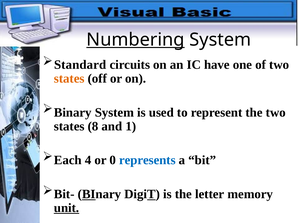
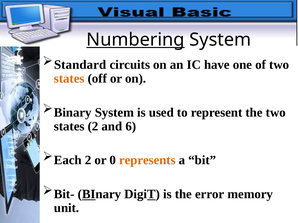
states 8: 8 -> 2
1: 1 -> 6
Each 4: 4 -> 2
represents colour: blue -> orange
letter: letter -> error
unit underline: present -> none
